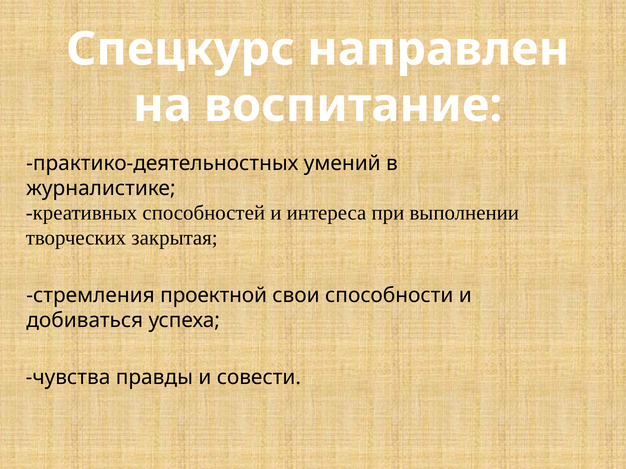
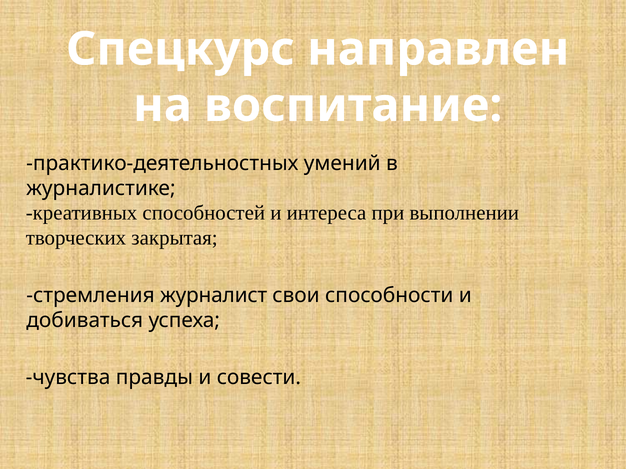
проектной: проектной -> журналист
